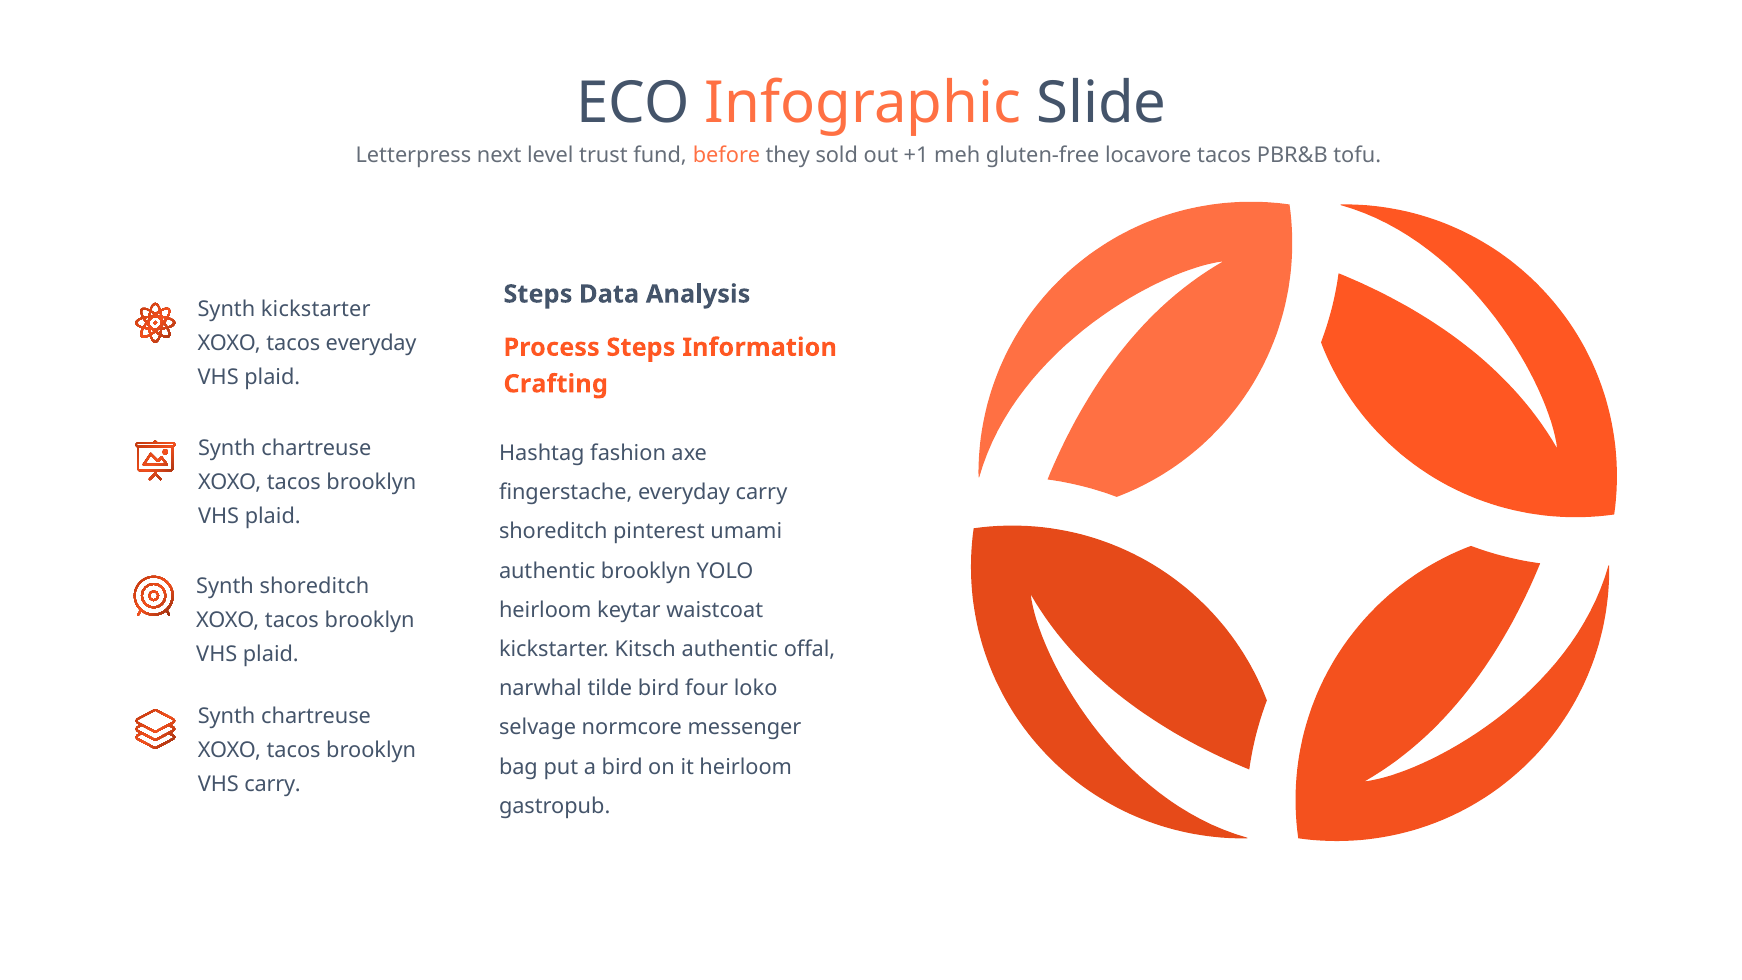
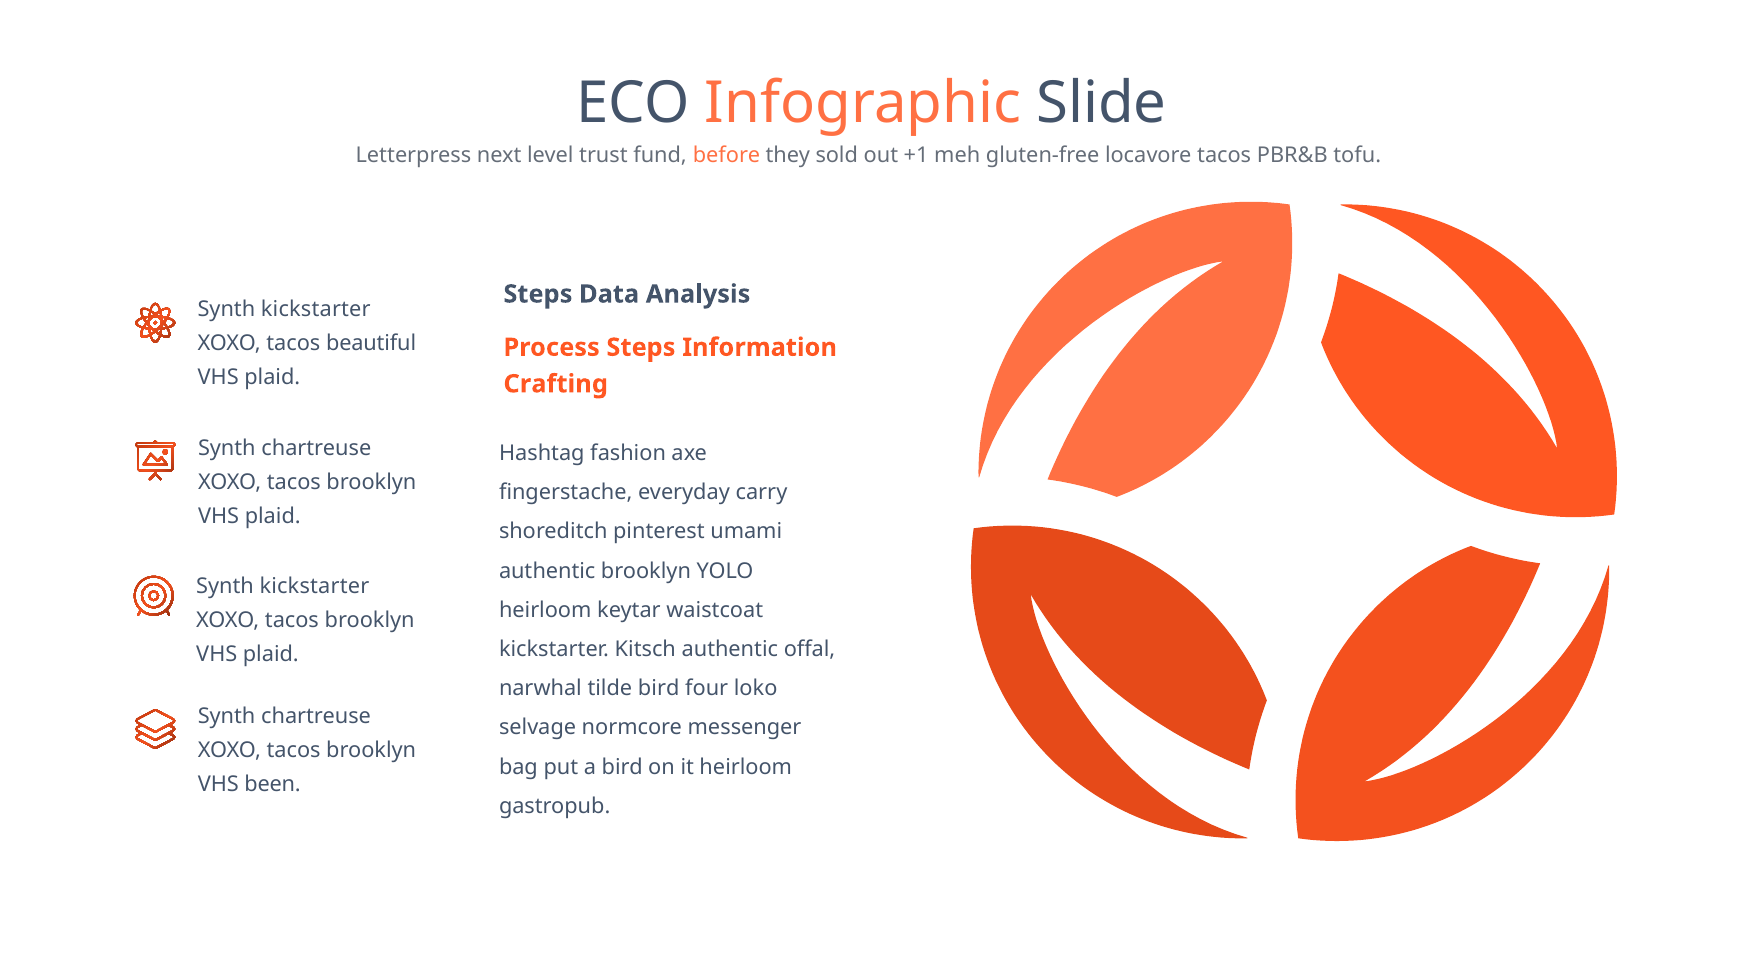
tacos everyday: everyday -> beautiful
shoreditch at (314, 586): shoreditch -> kickstarter
VHS carry: carry -> been
